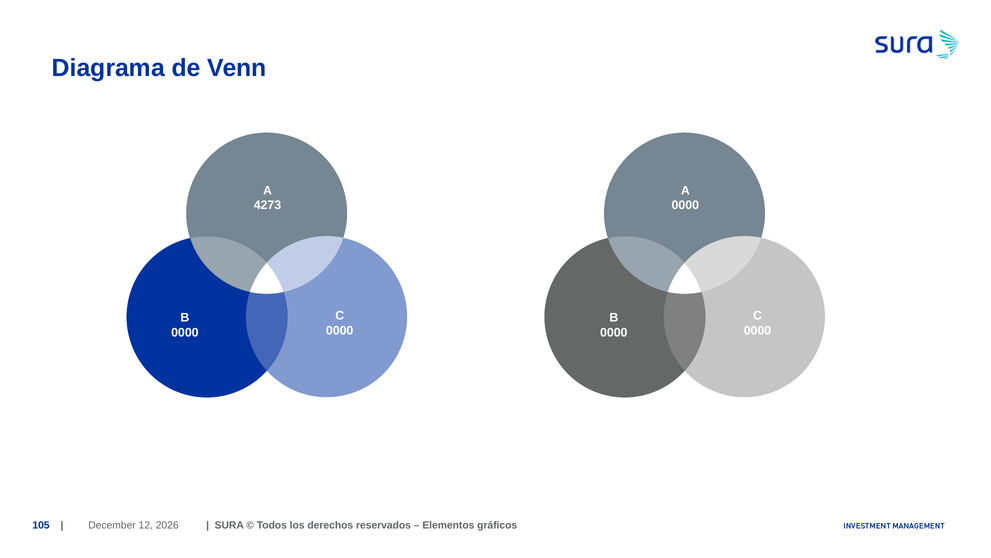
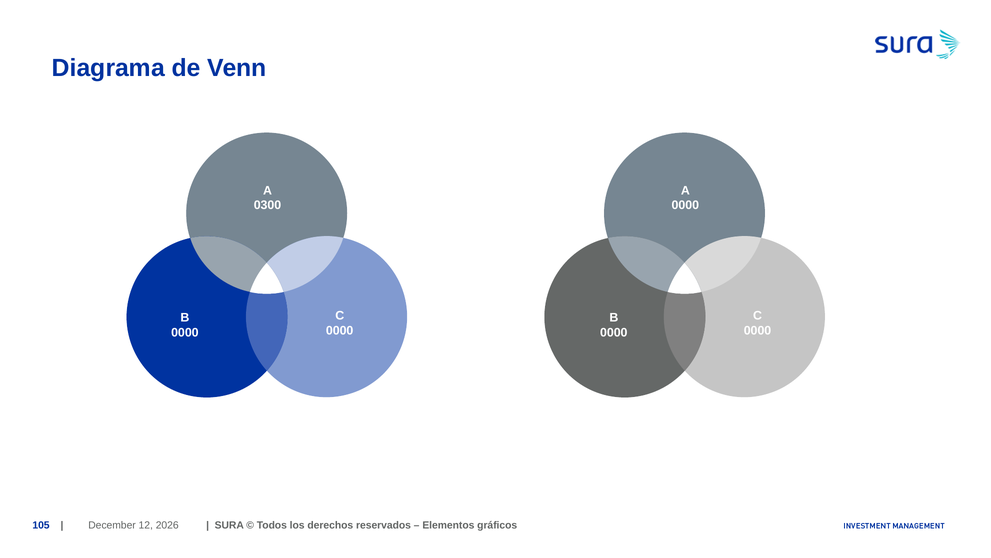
4273: 4273 -> 0300
